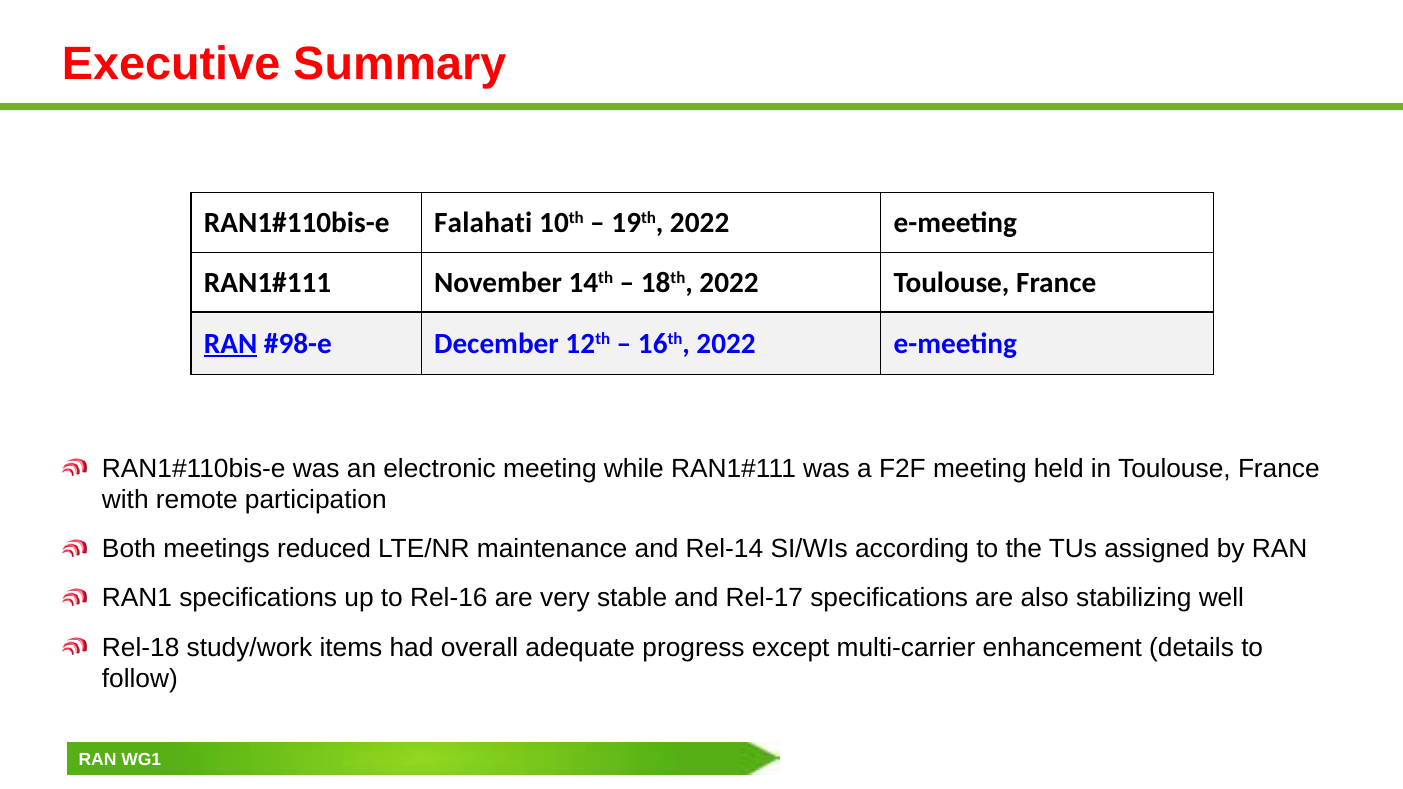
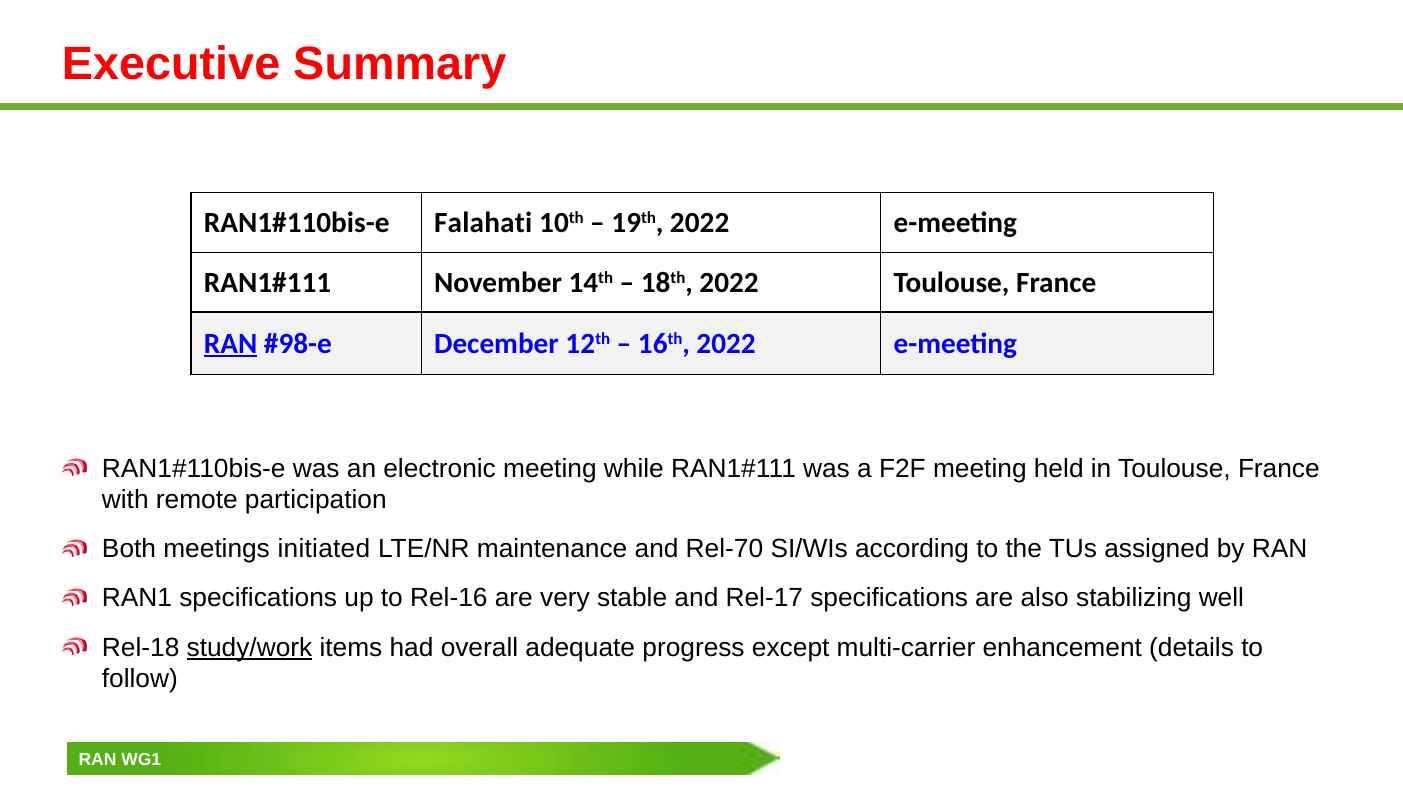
reduced: reduced -> initiated
Rel-14: Rel-14 -> Rel-70
study/work underline: none -> present
